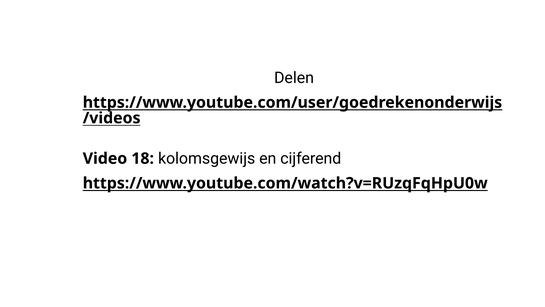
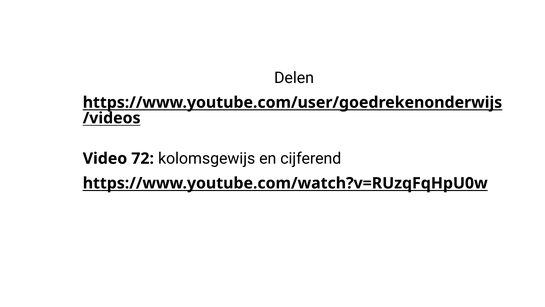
18: 18 -> 72
